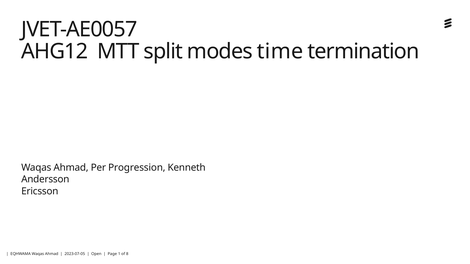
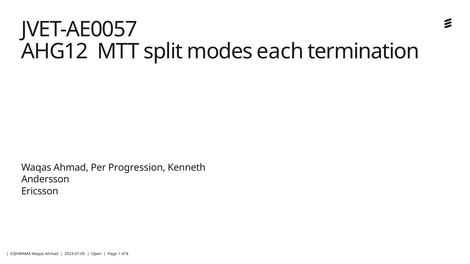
time: time -> each
